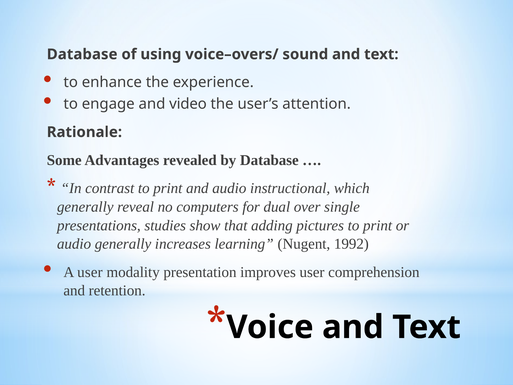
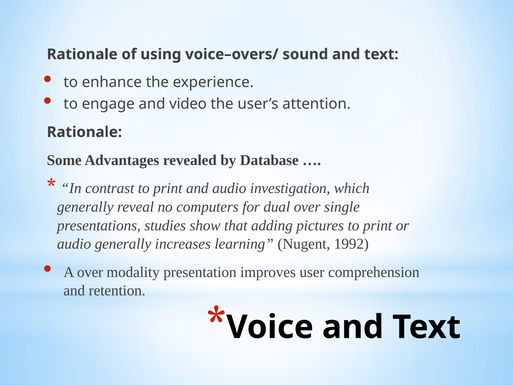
Database at (82, 54): Database -> Rationale
instructional: instructional -> investigation
A user: user -> over
